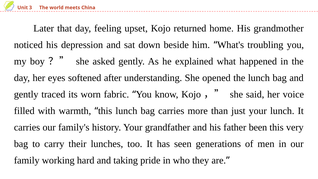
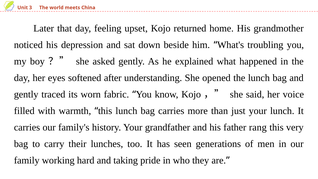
been: been -> rang
